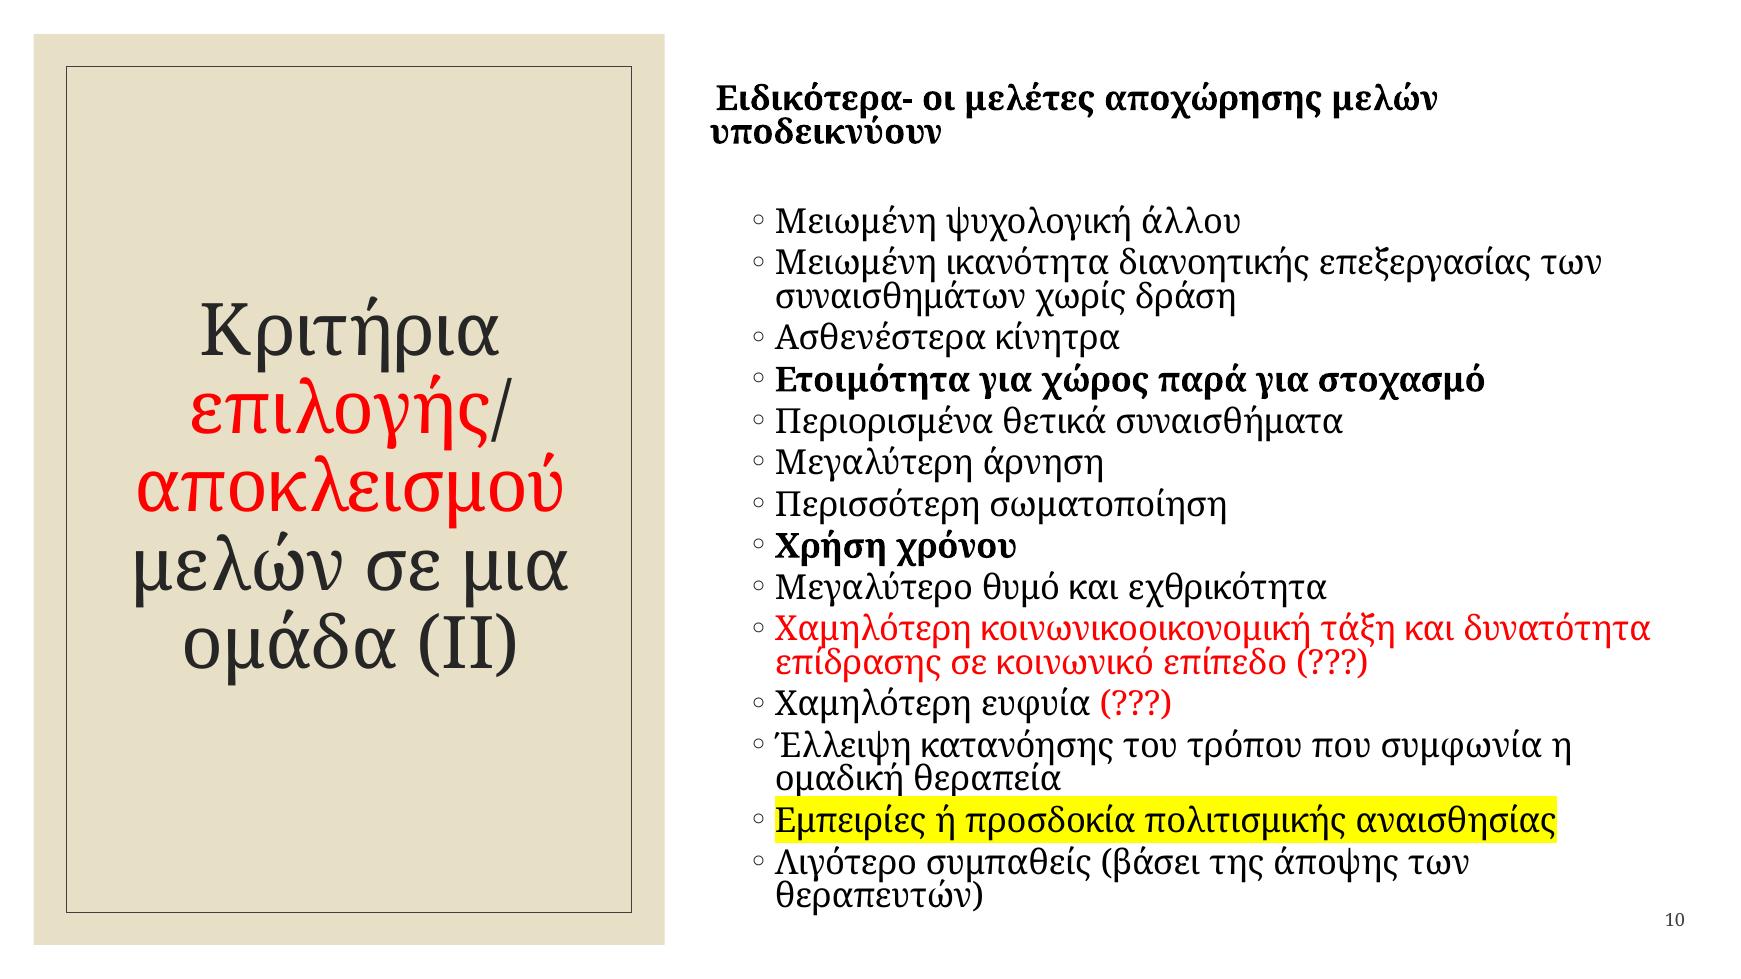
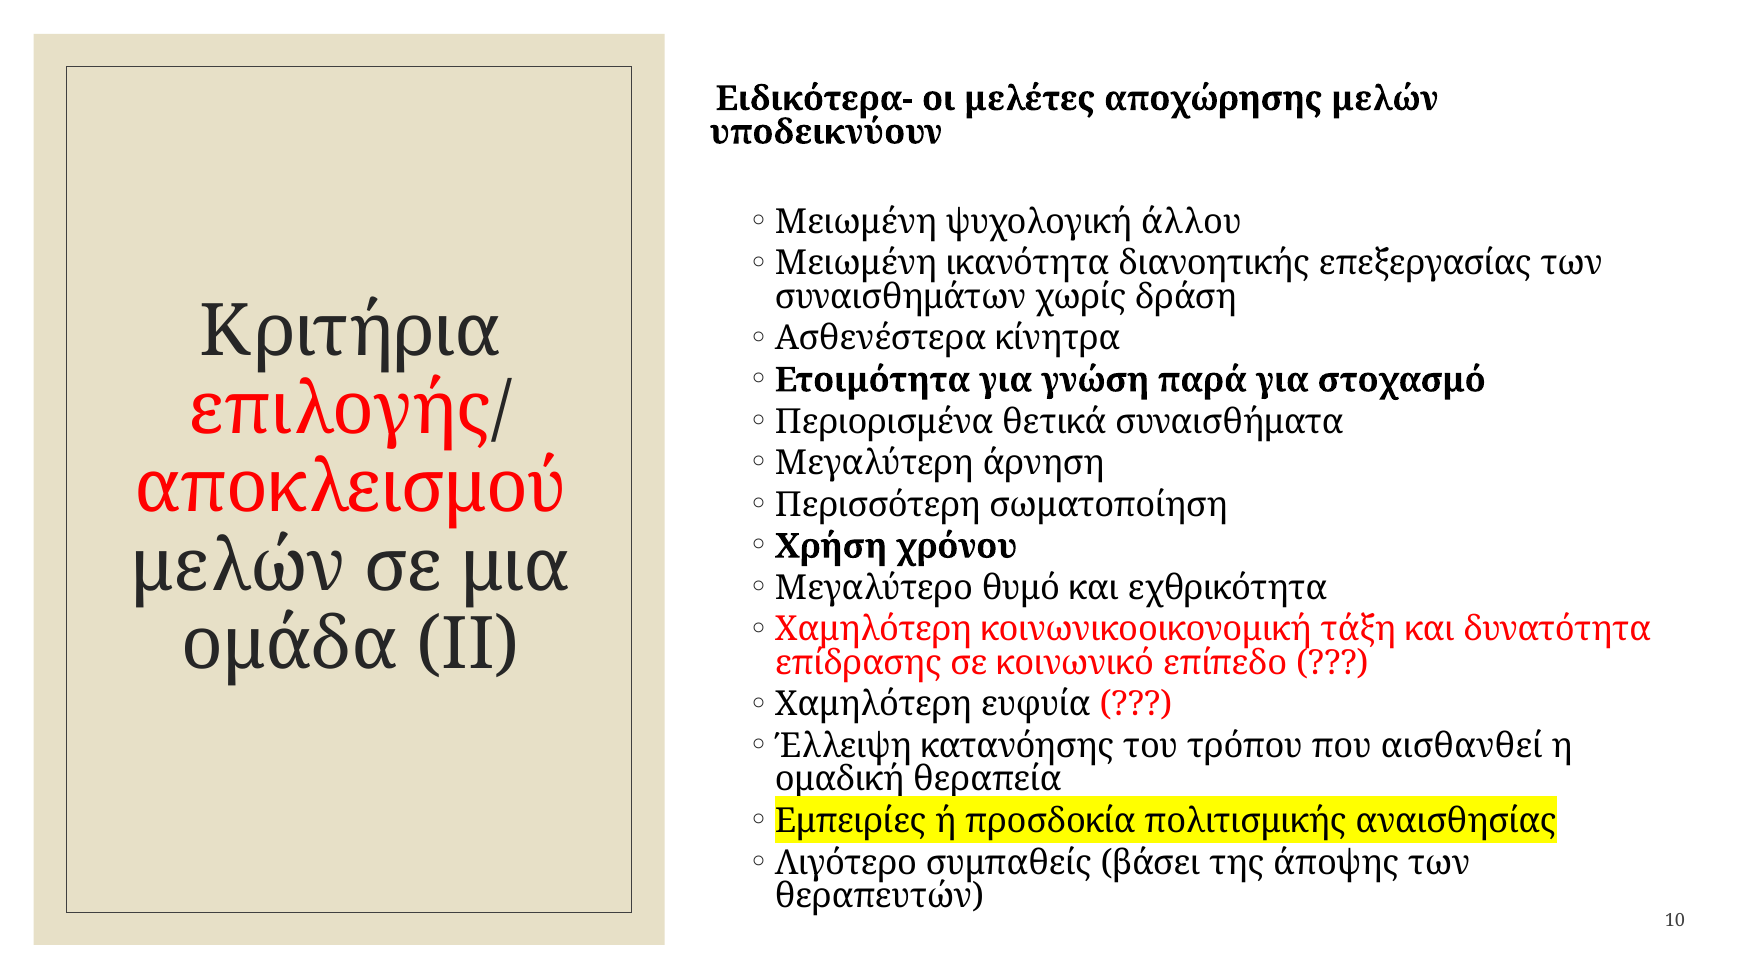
χώρος: χώρος -> γνώση
συμφωνία: συμφωνία -> αισθανθεί
